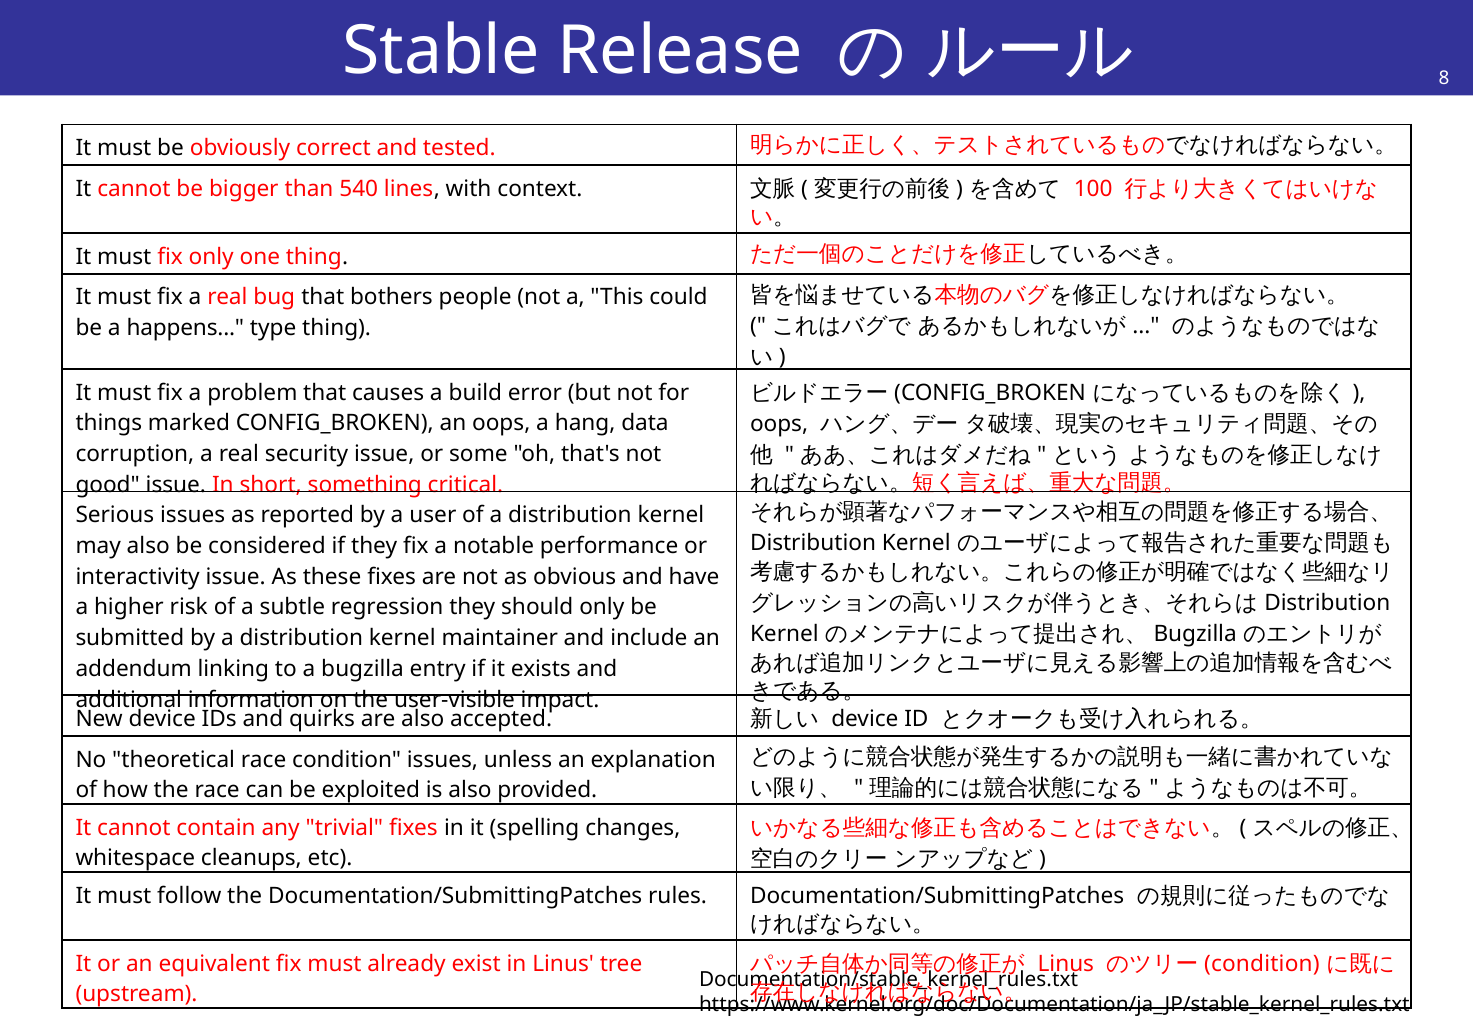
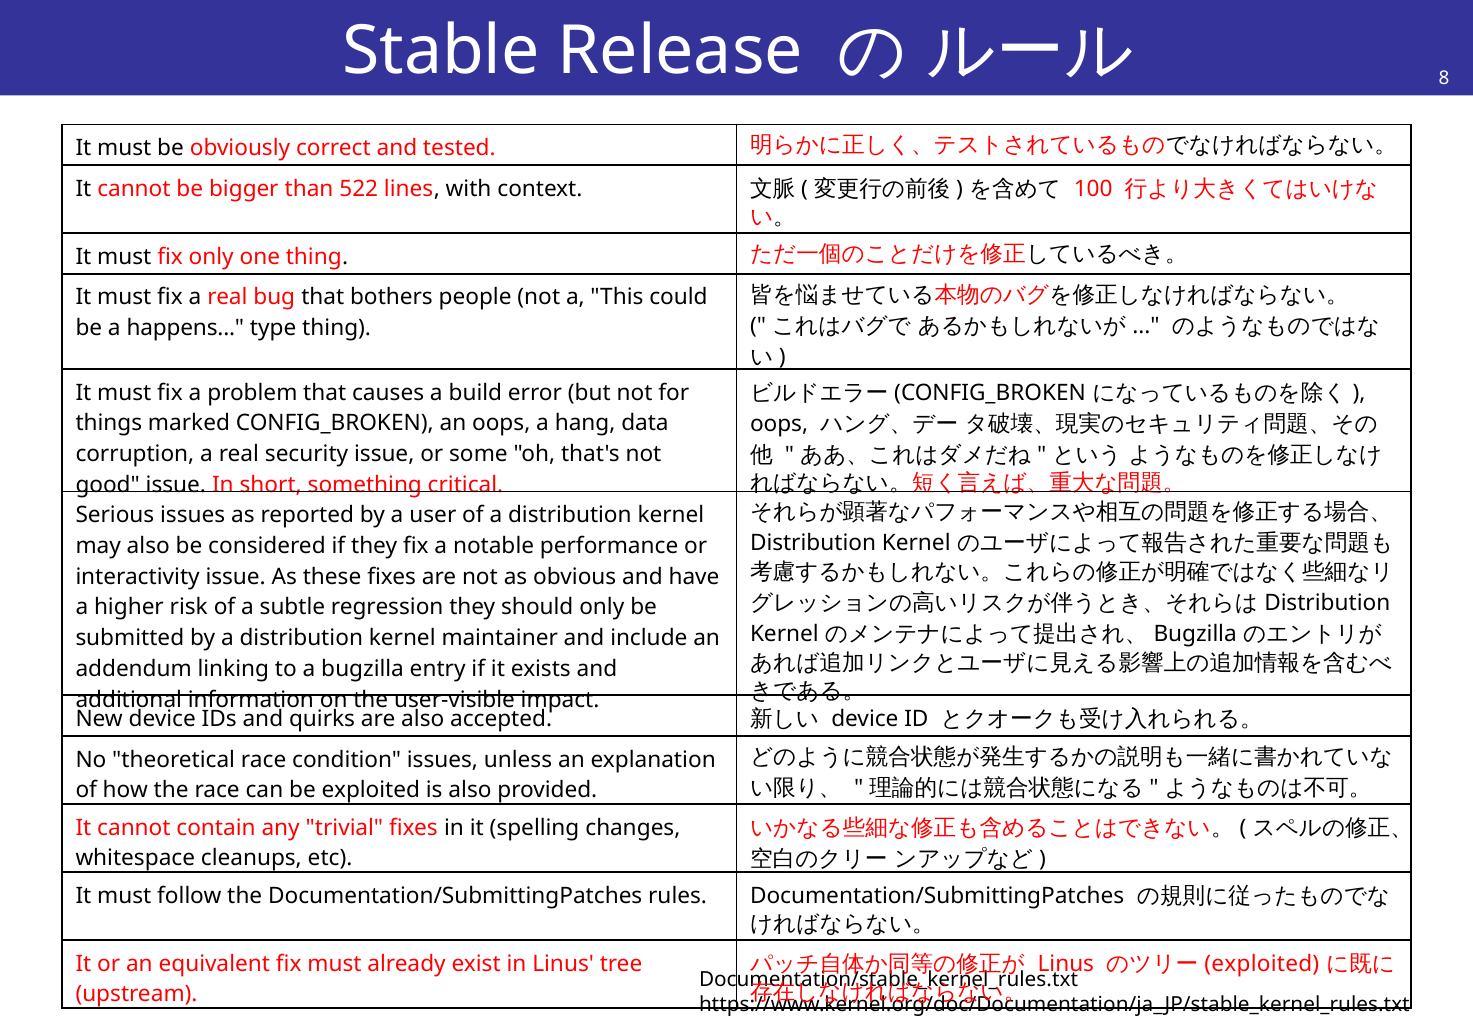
540: 540 -> 522
condition at (1262, 964): condition -> exploited
